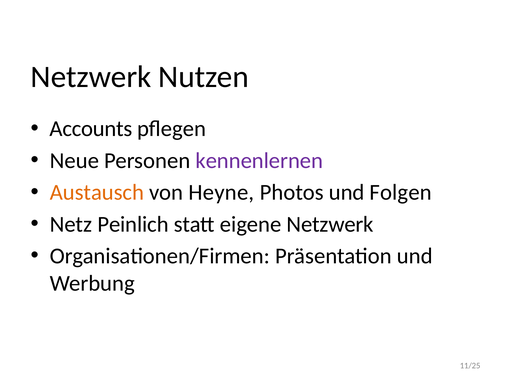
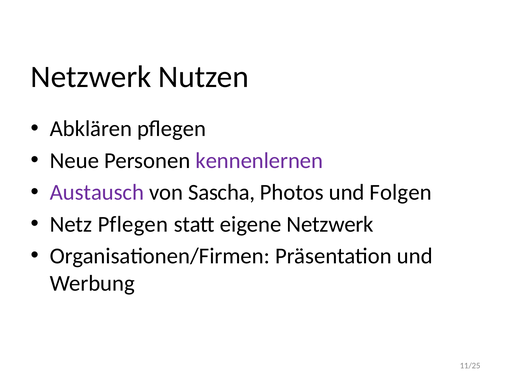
Accounts: Accounts -> Abklären
Austausch colour: orange -> purple
Heyne: Heyne -> Sascha
Netz Peinlich: Peinlich -> Pflegen
